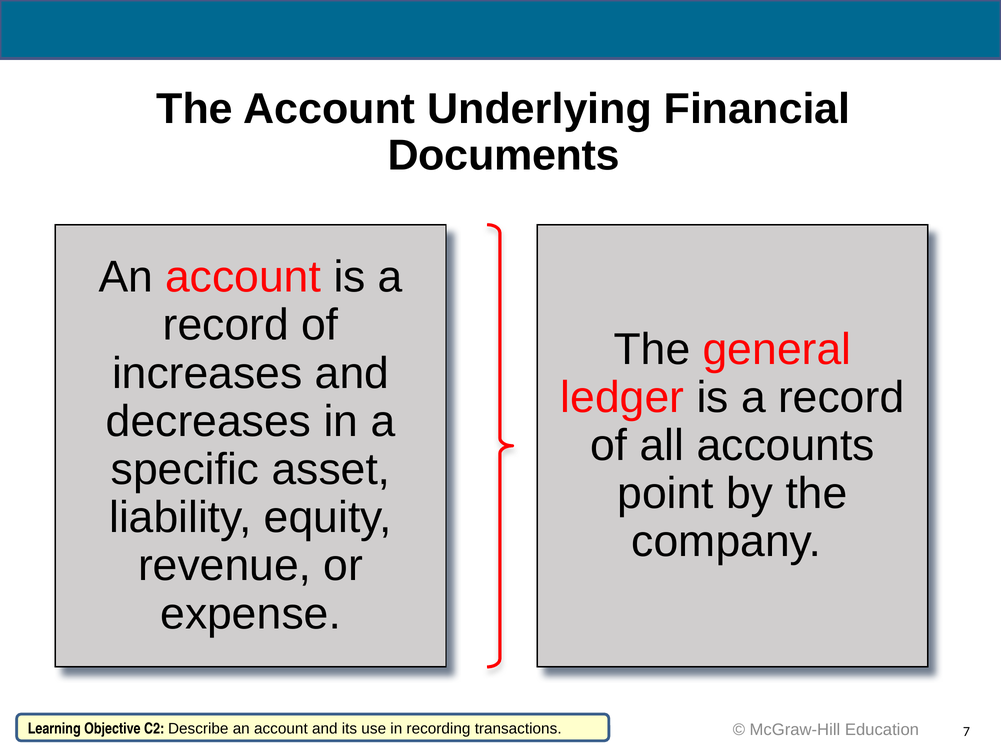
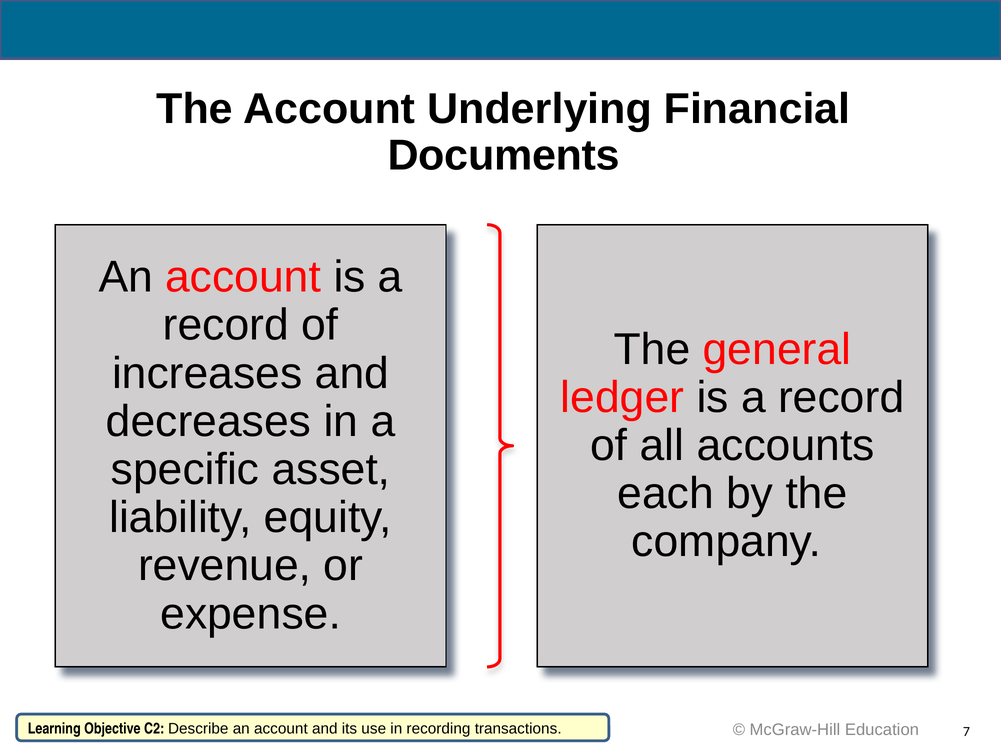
point: point -> each
